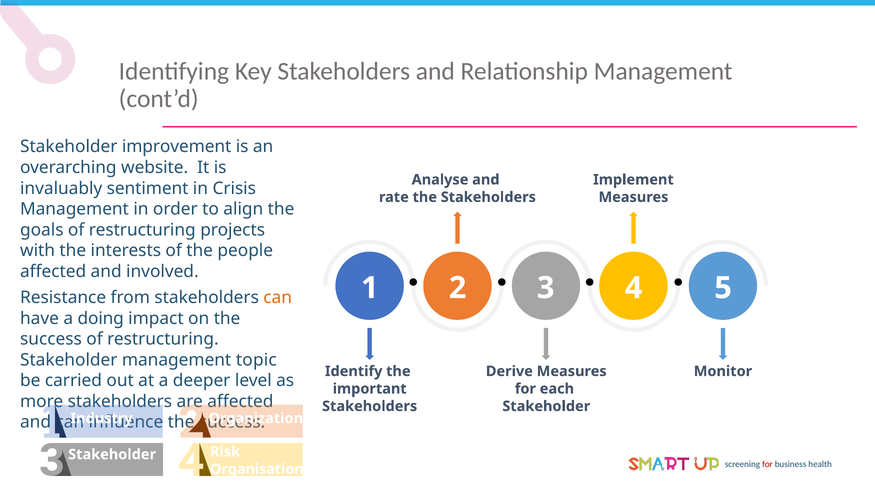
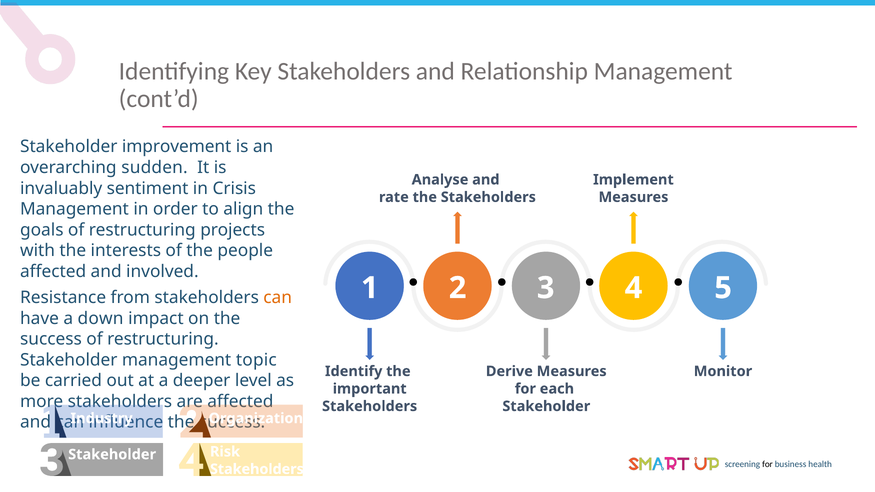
website: website -> sudden
doing: doing -> down
for at (768, 465) colour: red -> black
Organisation at (257, 469): Organisation -> Stakeholders
